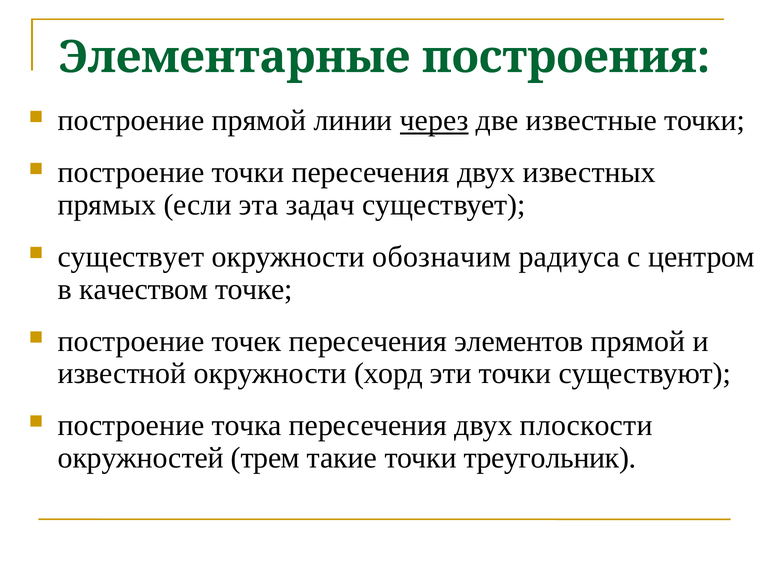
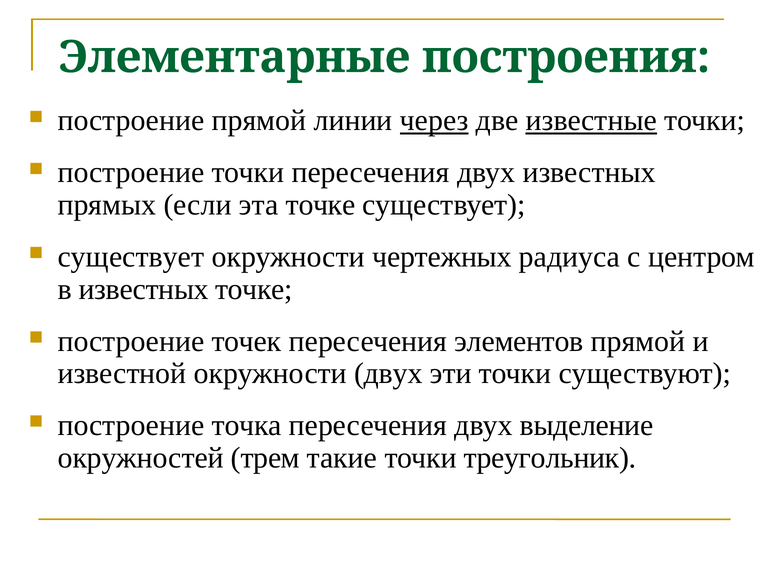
известные underline: none -> present
эта задач: задач -> точке
обозначим: обозначим -> чертежных
в качеством: качеством -> известных
окружности хорд: хорд -> двух
плоскости: плоскости -> выделение
